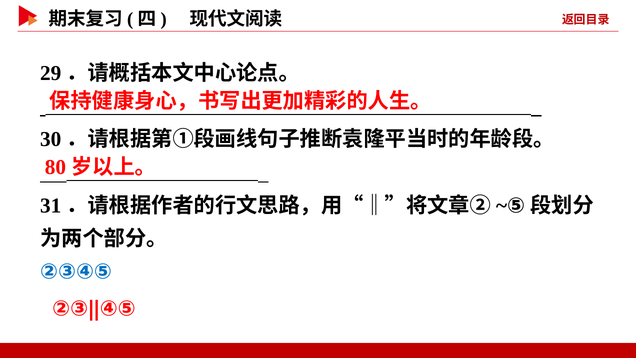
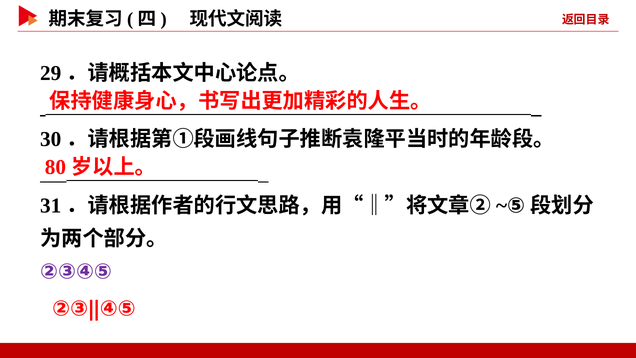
②③④⑤ colour: blue -> purple
